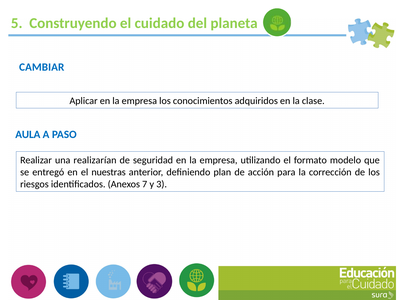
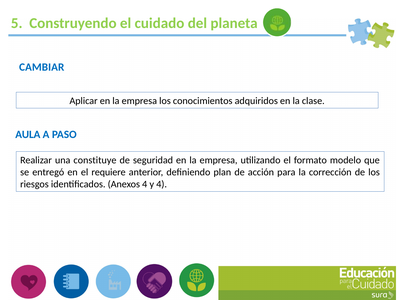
realizarían: realizarían -> constituye
nuestras: nuestras -> requiere
Anexos 7: 7 -> 4
y 3: 3 -> 4
